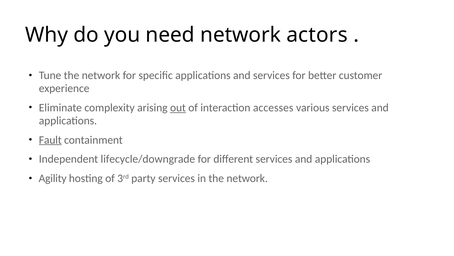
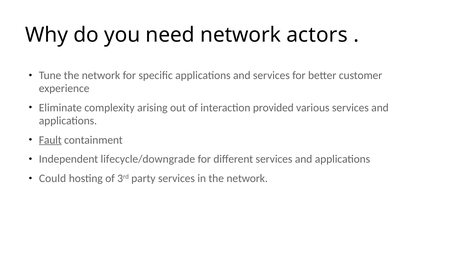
out underline: present -> none
accesses: accesses -> provided
Agility: Agility -> Could
